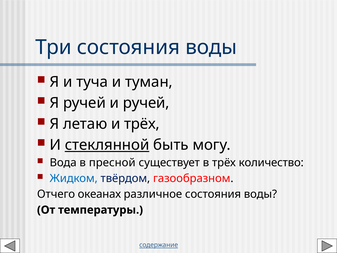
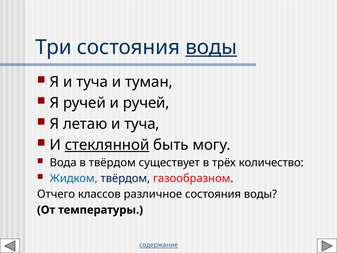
воды at (211, 47) underline: none -> present
летаю и трёх: трёх -> туча
в пресной: пресной -> твёрдом
океанах: океанах -> классов
